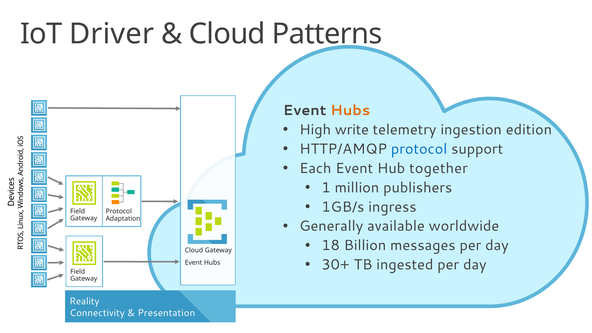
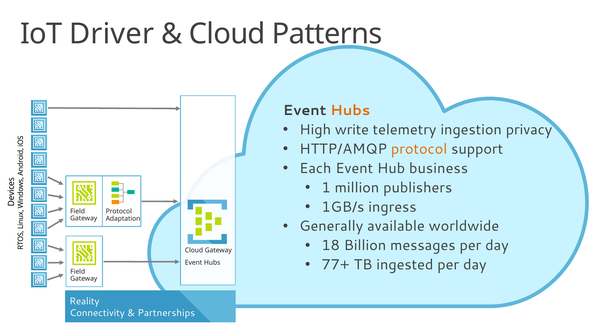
edition: edition -> privacy
protocol at (419, 149) colour: blue -> orange
together: together -> business
30+: 30+ -> 77+
Presentation: Presentation -> Partnerships
